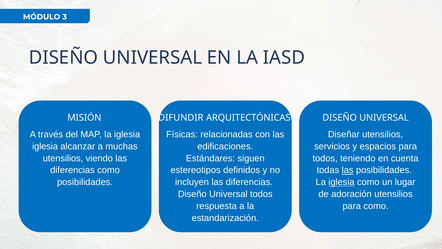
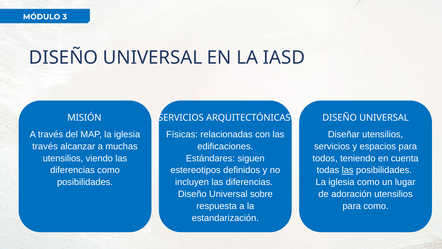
DIFUNDIR at (181, 117): DIFUNDIR -> SERVICIOS
iglesia at (45, 146): iglesia -> través
iglesia at (341, 182) underline: present -> none
Universal todos: todos -> sobre
